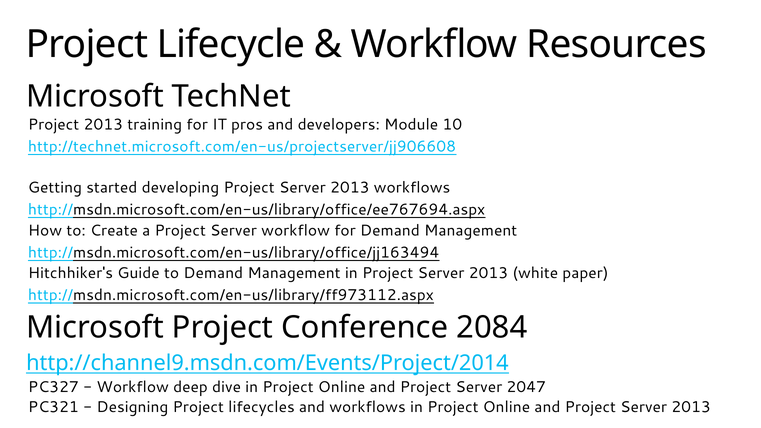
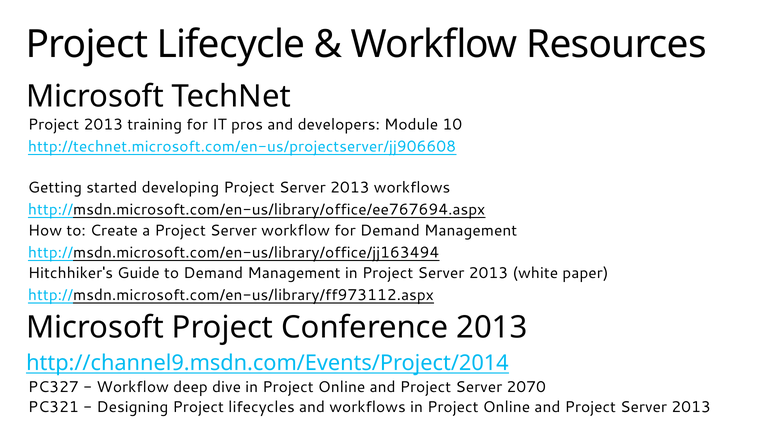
Conference 2084: 2084 -> 2013
2047: 2047 -> 2070
